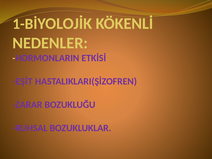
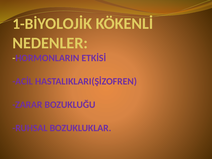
EŞİT: EŞİT -> ACİL
